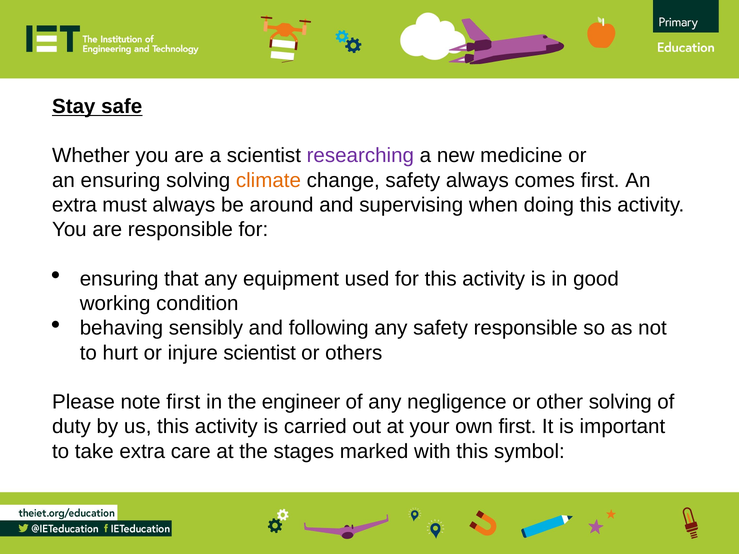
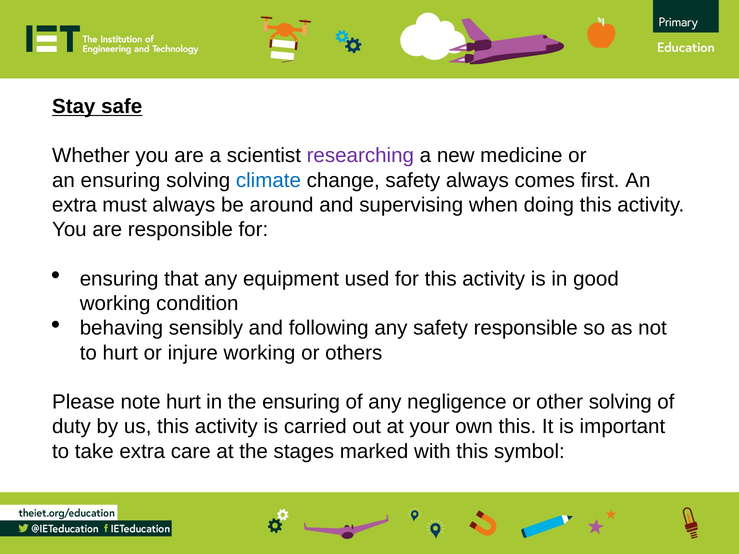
climate colour: orange -> blue
injure scientist: scientist -> working
note first: first -> hurt
the engineer: engineer -> ensuring
own first: first -> this
